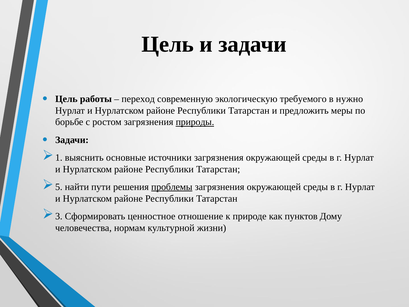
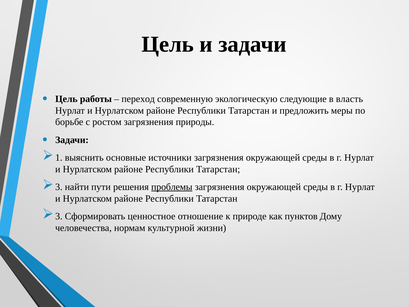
требуемого: требуемого -> следующие
нужно: нужно -> власть
природы underline: present -> none
5 at (59, 187): 5 -> 3
